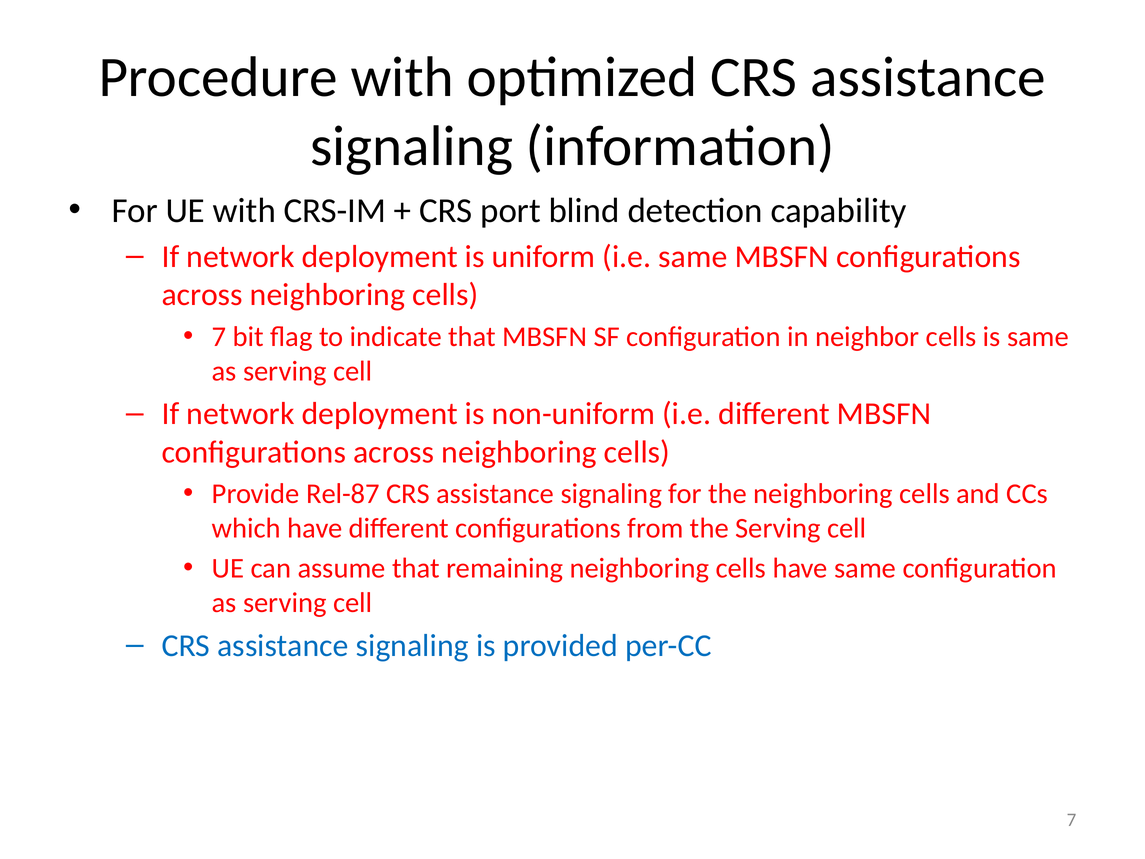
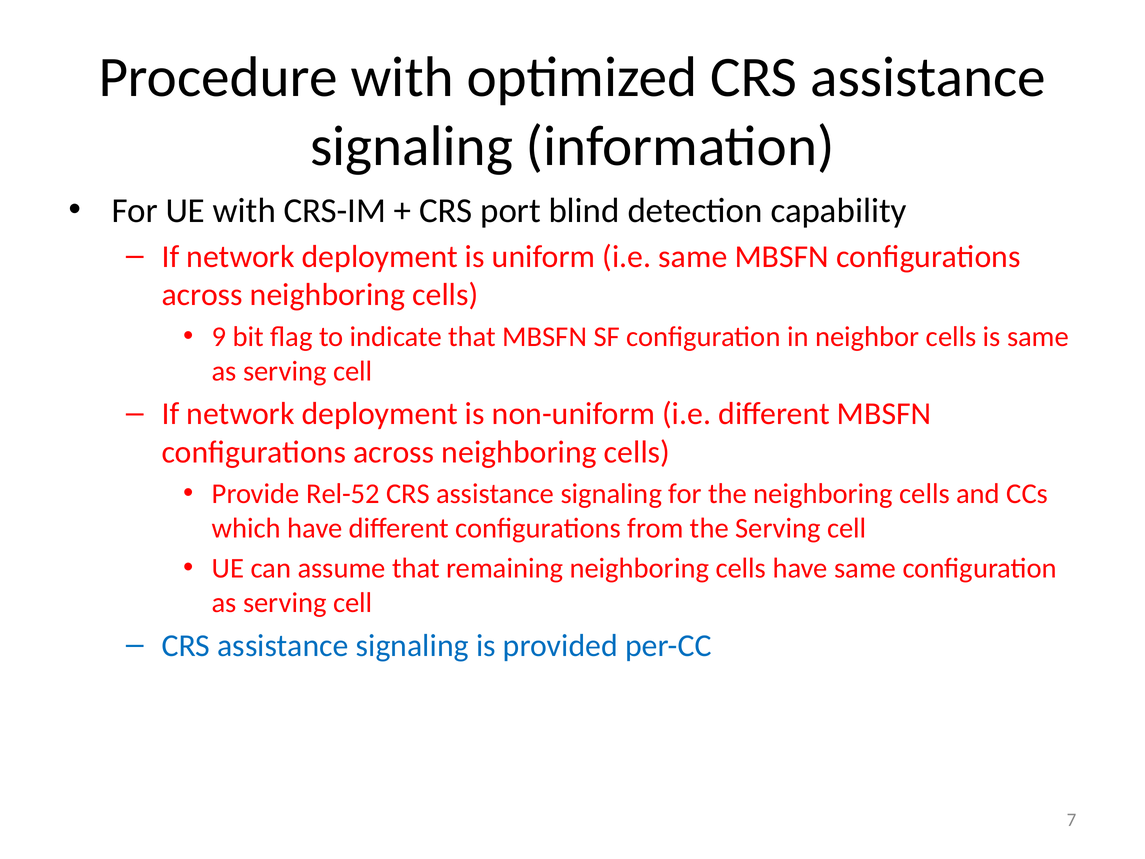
7 at (219, 337): 7 -> 9
Rel-87: Rel-87 -> Rel-52
